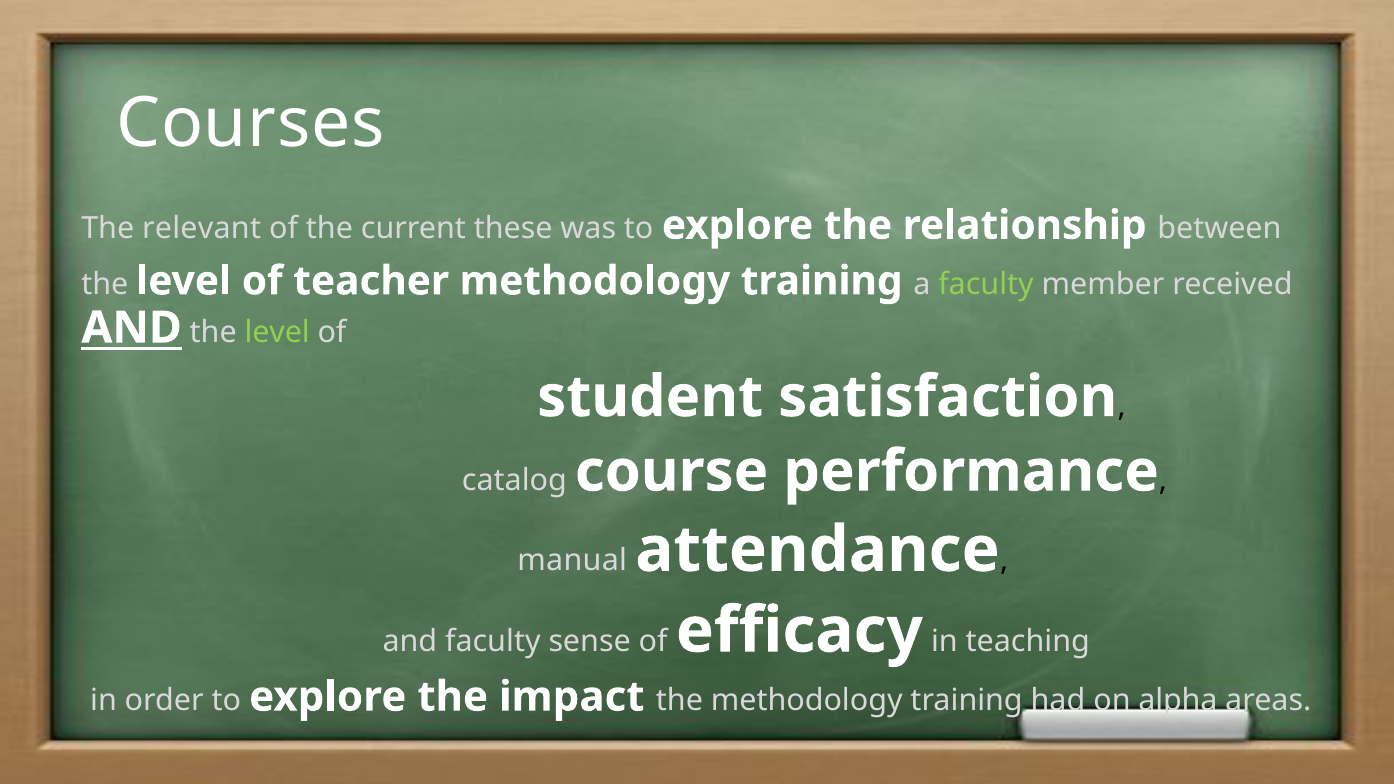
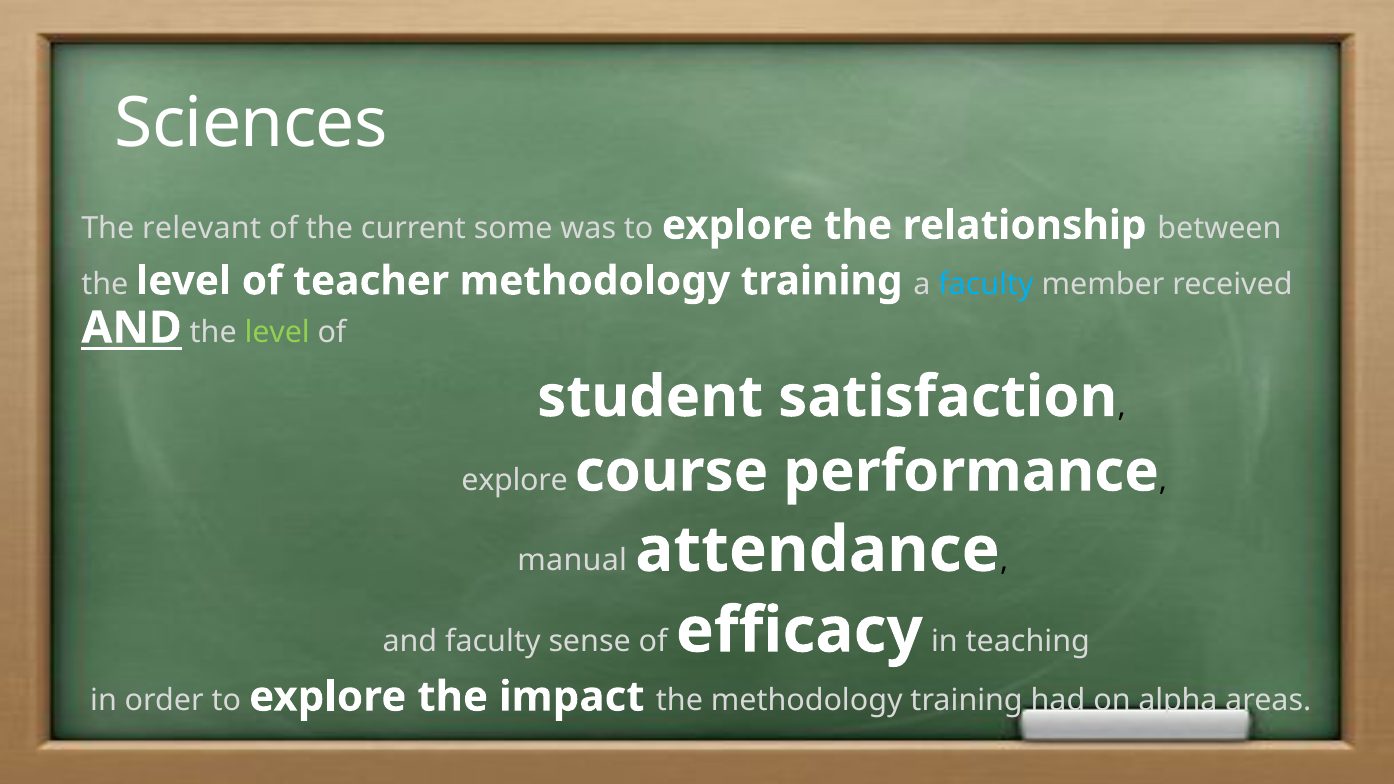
Courses: Courses -> Sciences
these: these -> some
faculty at (986, 284) colour: light green -> light blue
catalog at (514, 481): catalog -> explore
